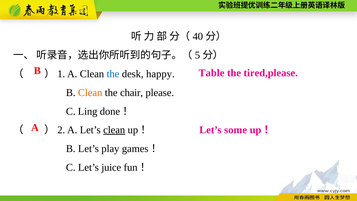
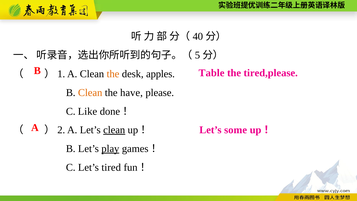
the at (113, 74) colour: blue -> orange
happy: happy -> apples
chair: chair -> have
Ling: Ling -> Like
play underline: none -> present
juice: juice -> tired
